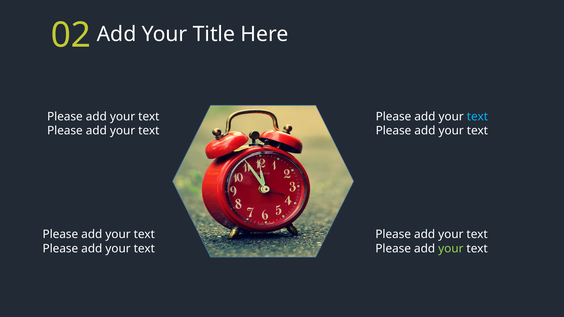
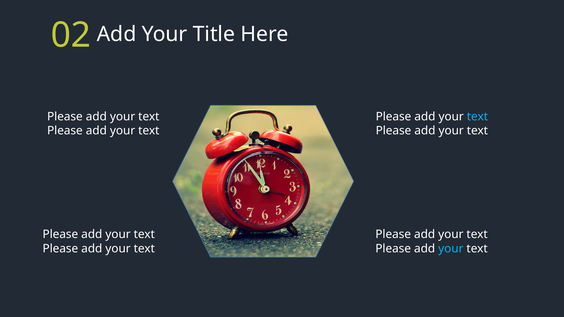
your at (451, 249) colour: light green -> light blue
